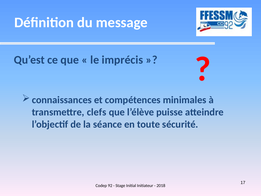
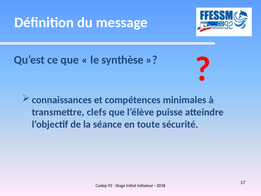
imprécis: imprécis -> synthèse
